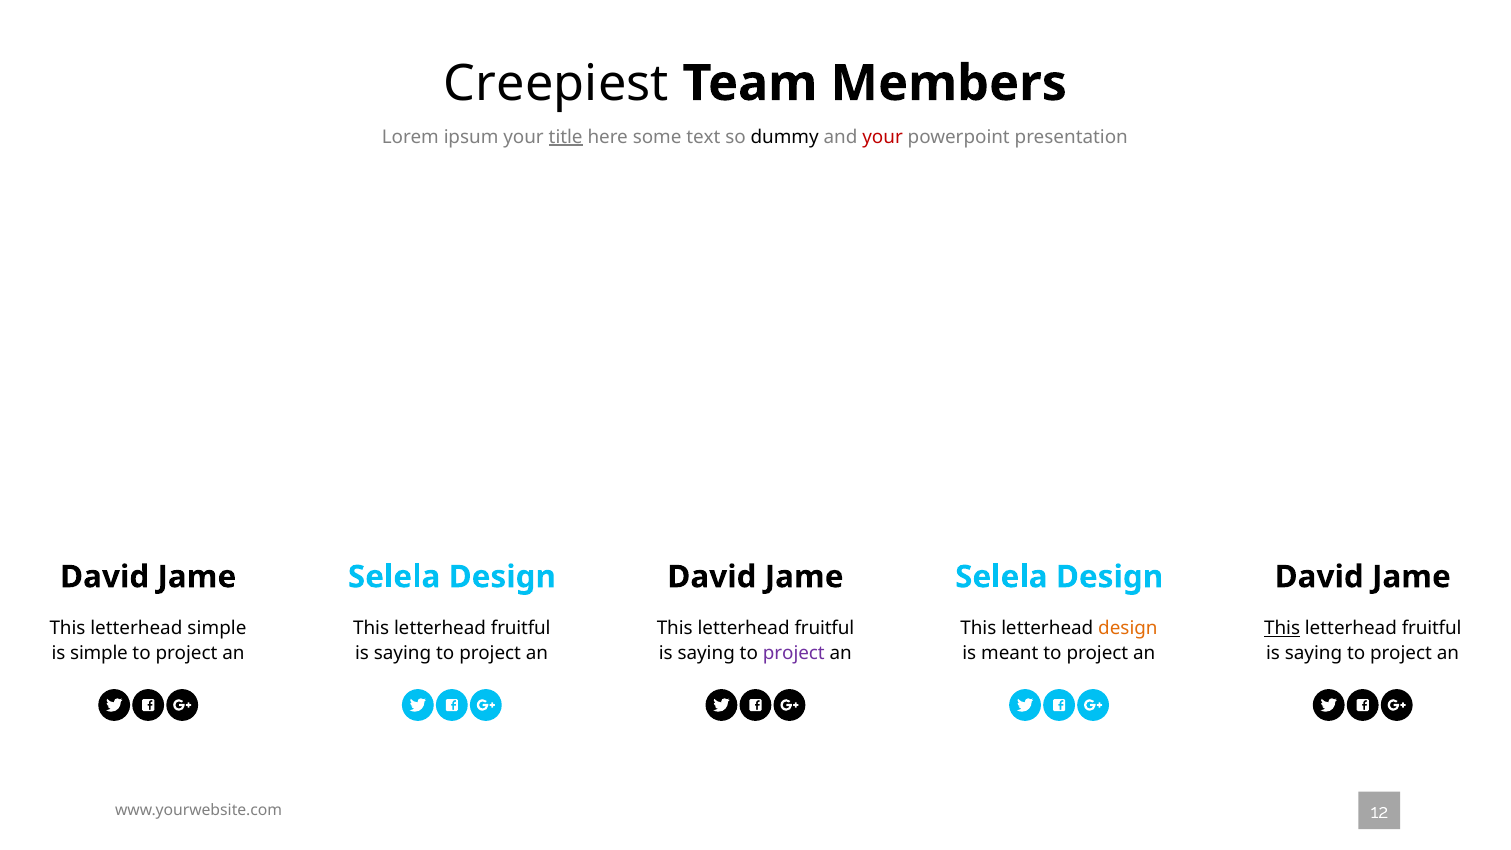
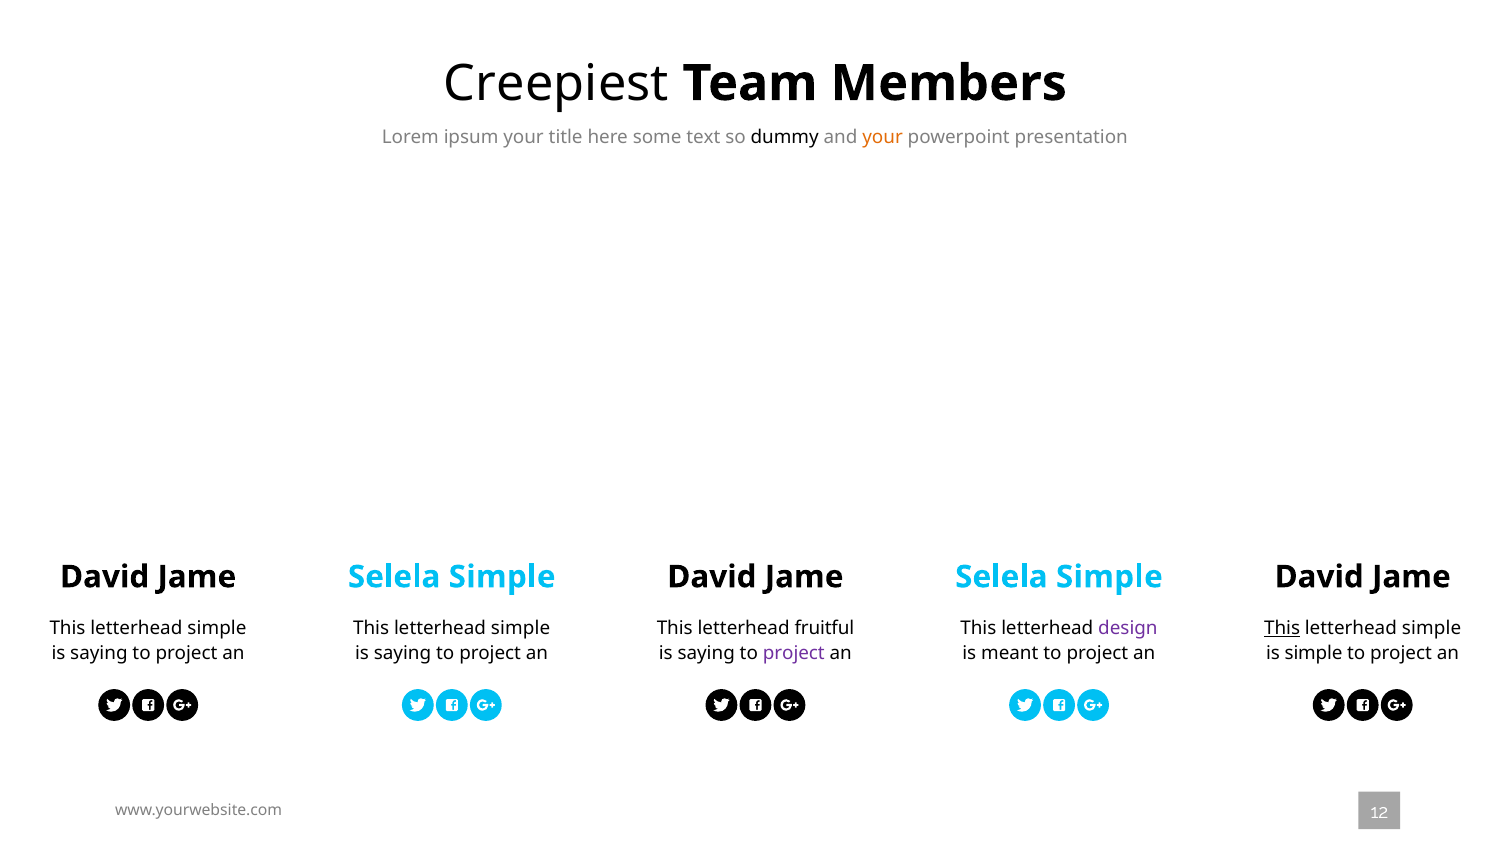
title underline: present -> none
your at (883, 137) colour: red -> orange
Design at (502, 577): Design -> Simple
Design at (1110, 577): Design -> Simple
fruitful at (521, 628): fruitful -> simple
design at (1128, 628) colour: orange -> purple
fruitful at (1432, 628): fruitful -> simple
simple at (99, 653): simple -> saying
saying at (1313, 653): saying -> simple
